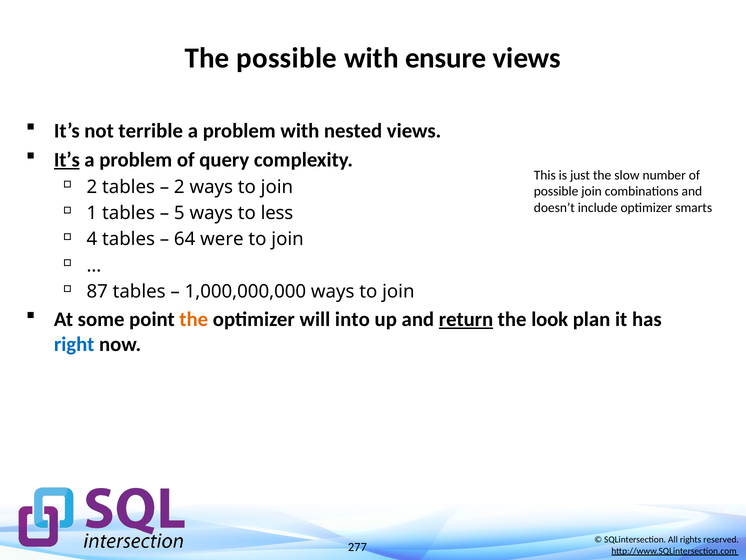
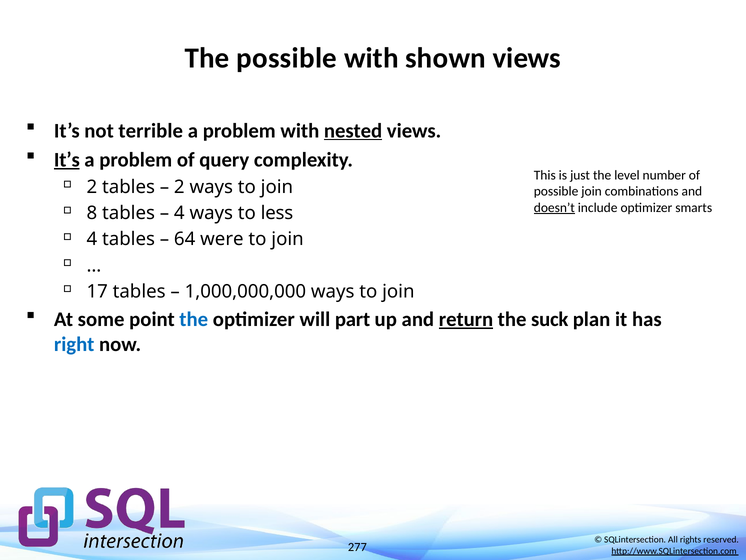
ensure: ensure -> shown
nested underline: none -> present
slow: slow -> level
doesn’t underline: none -> present
1: 1 -> 8
5 at (179, 213): 5 -> 4
87: 87 -> 17
the at (194, 319) colour: orange -> blue
into: into -> part
look: look -> suck
